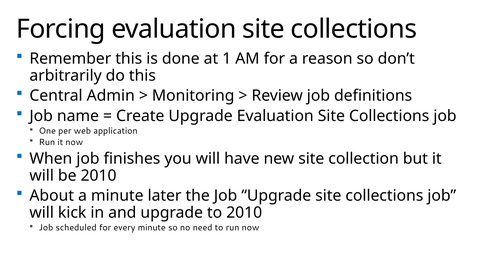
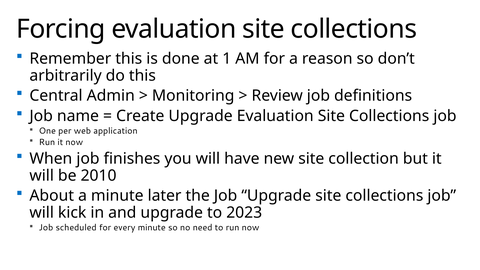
to 2010: 2010 -> 2023
